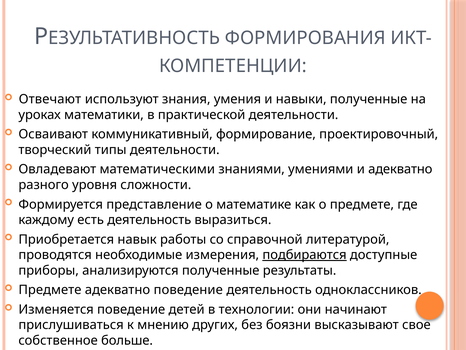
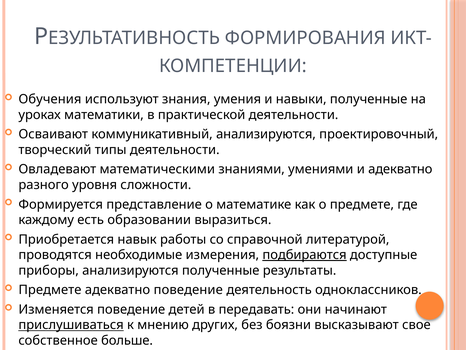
Отвечают: Отвечают -> Обучения
коммуникативный формирование: формирование -> анализируются
есть деятельность: деятельность -> образовании
технологии: технологии -> передавать
прислушиваться underline: none -> present
